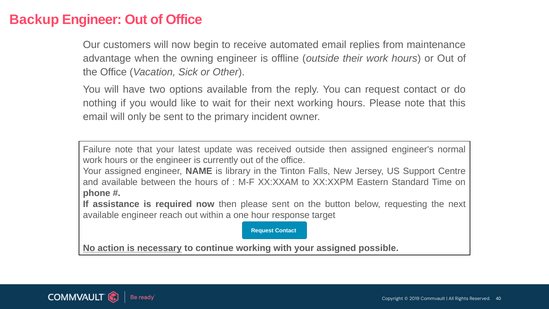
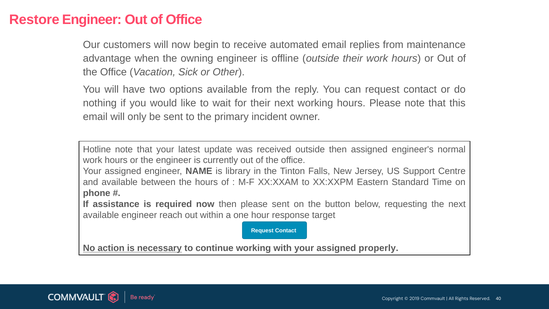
Backup: Backup -> Restore
Failure: Failure -> Hotline
possible: possible -> properly
